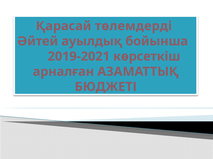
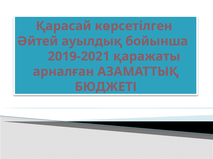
төлемдерді: төлемдерді -> көрсетілген
көрсеткіш: көрсеткіш -> қаражаты
